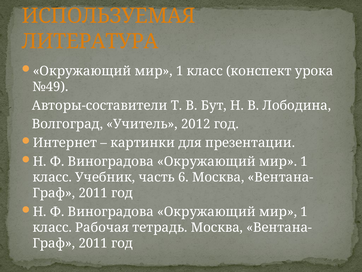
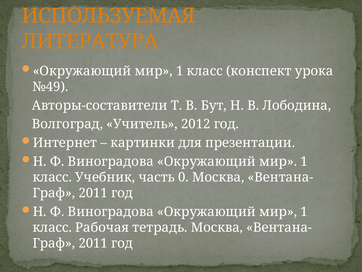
6: 6 -> 0
